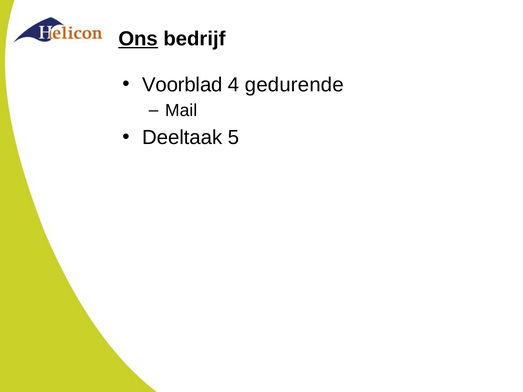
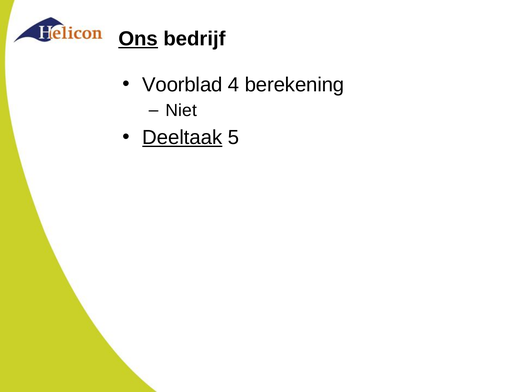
gedurende: gedurende -> berekening
Mail: Mail -> Niet
Deeltaak underline: none -> present
